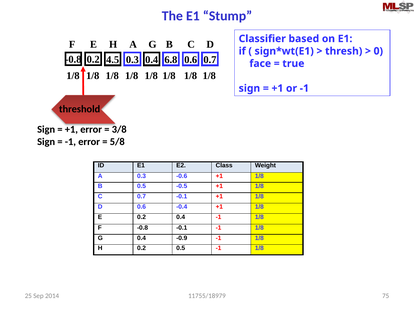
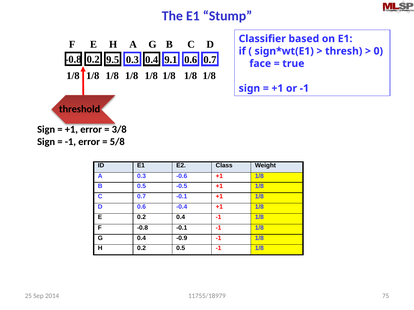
4.5: 4.5 -> 9.5
6.8: 6.8 -> 9.1
